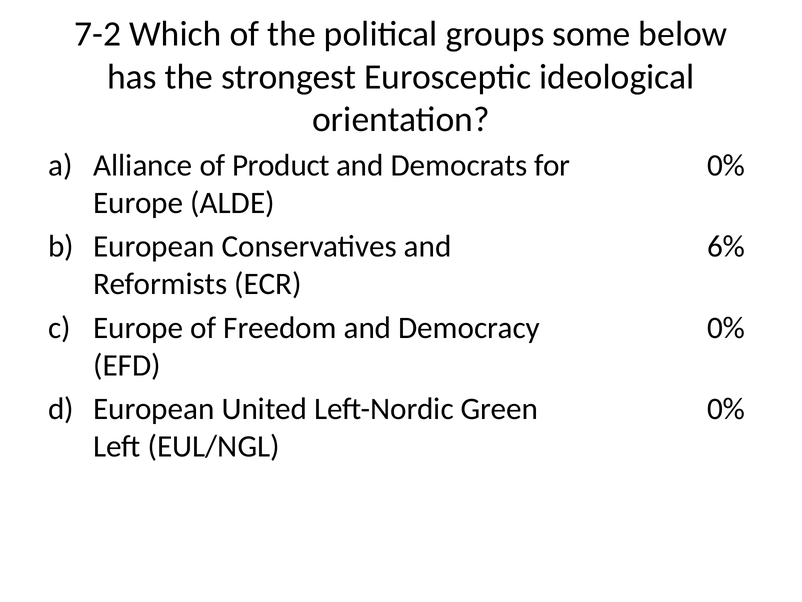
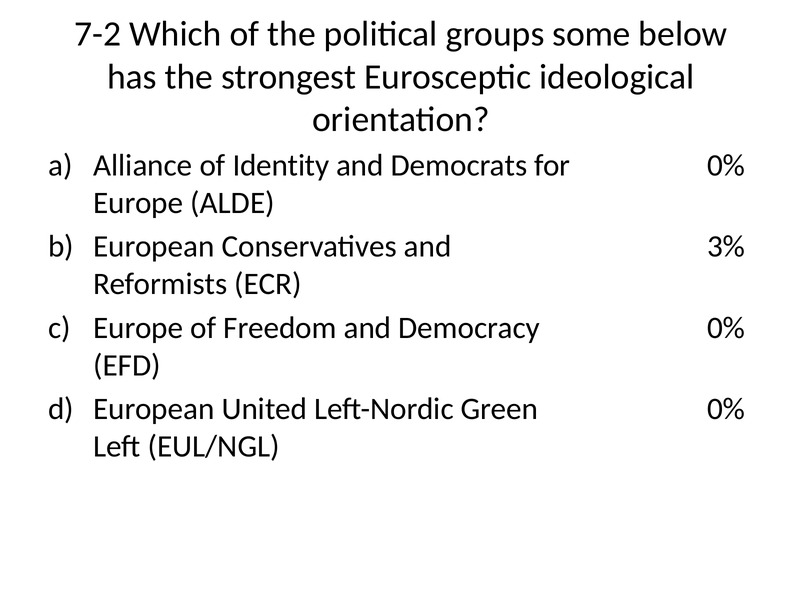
Product: Product -> Identity
6%: 6% -> 3%
